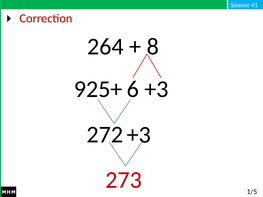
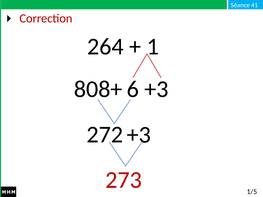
8: 8 -> 1
925+: 925+ -> 808+
